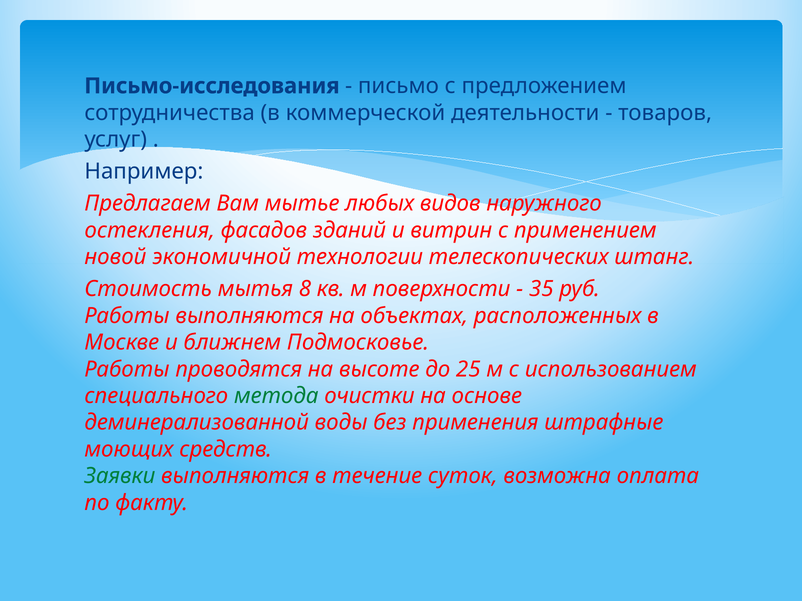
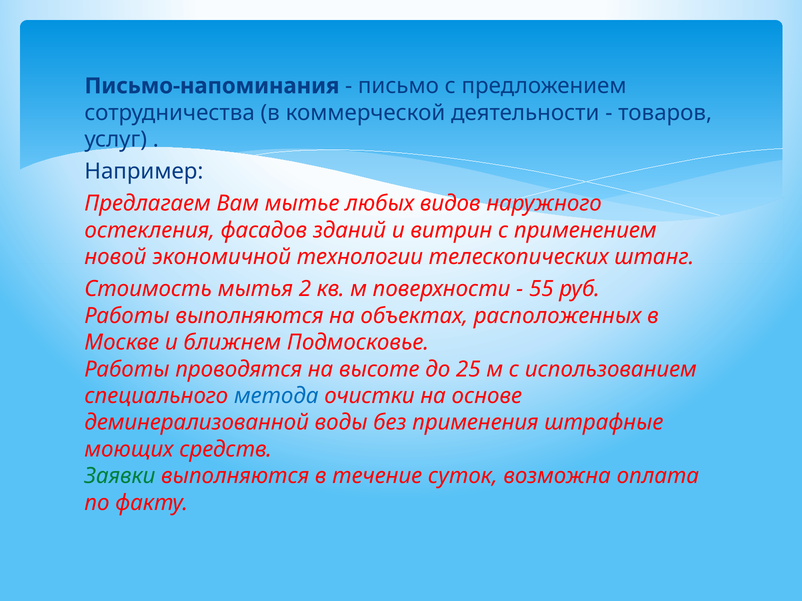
Письмо-исследования: Письмо-исследования -> Письмо-напоминания
8: 8 -> 2
35: 35 -> 55
метода colour: green -> blue
